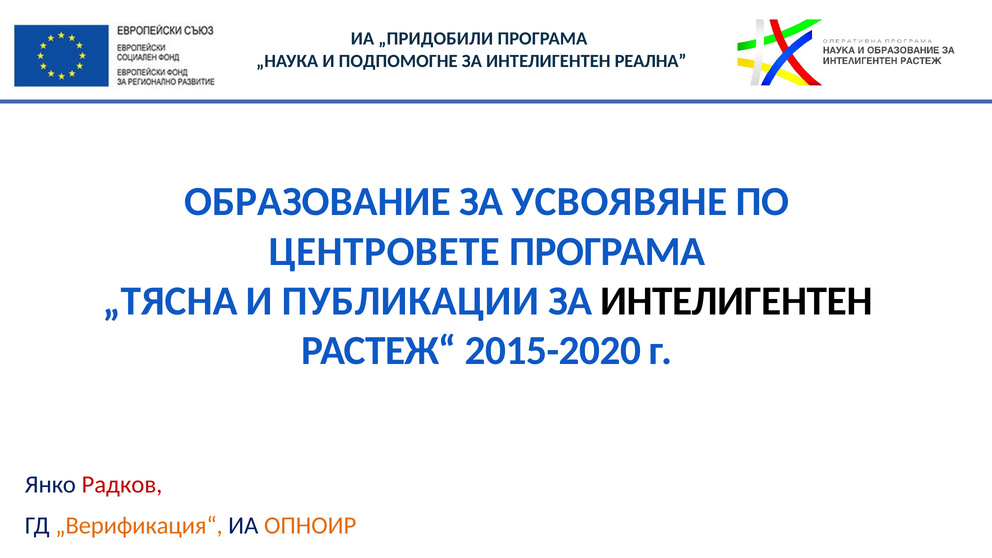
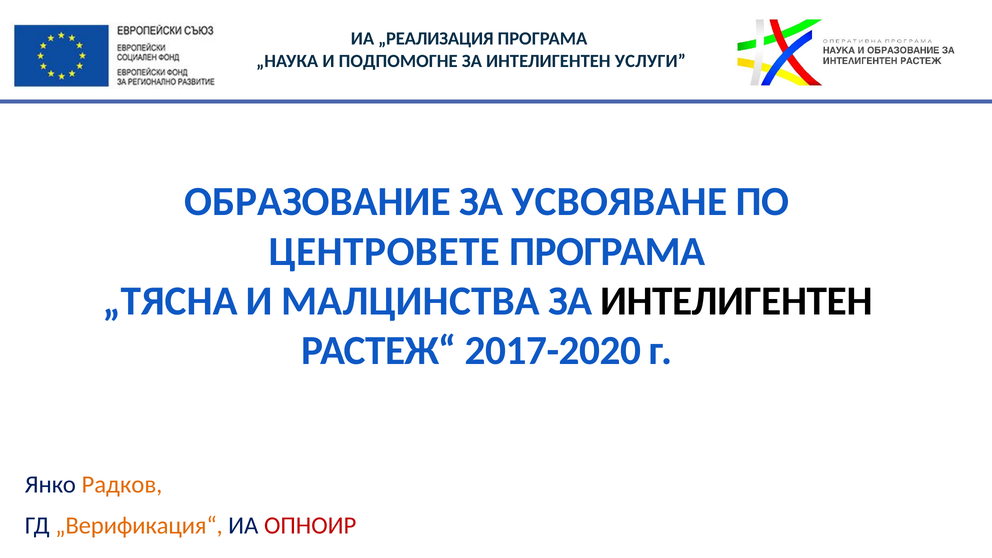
„ПРИДОБИЛИ: „ПРИДОБИЛИ -> „РЕАЛИЗАЦИЯ
РЕАЛНА: РЕАЛНА -> УСЛУГИ
УСВОЯВЯНЕ: УСВОЯВЯНЕ -> УСВОЯВАНЕ
ПУБЛИКАЦИИ: ПУБЛИКАЦИИ -> МАЛЦИНСТВА
2015-2020: 2015-2020 -> 2017-2020
Радков colour: red -> orange
ОПНОИР colour: orange -> red
